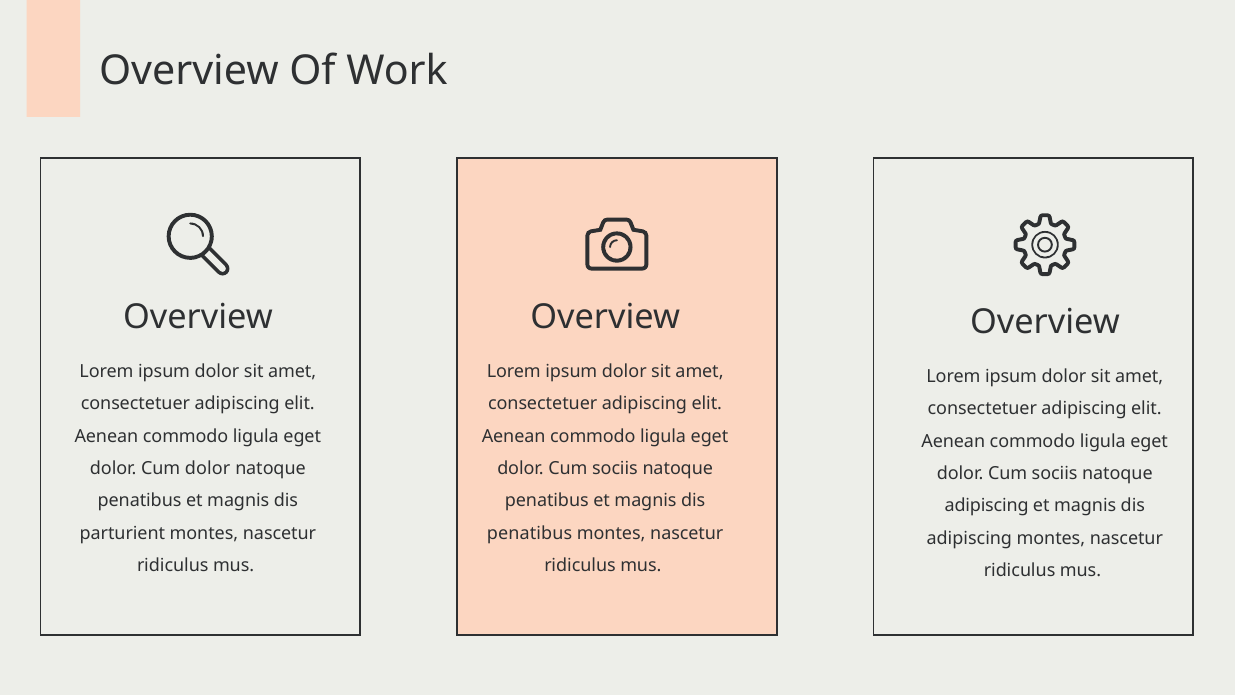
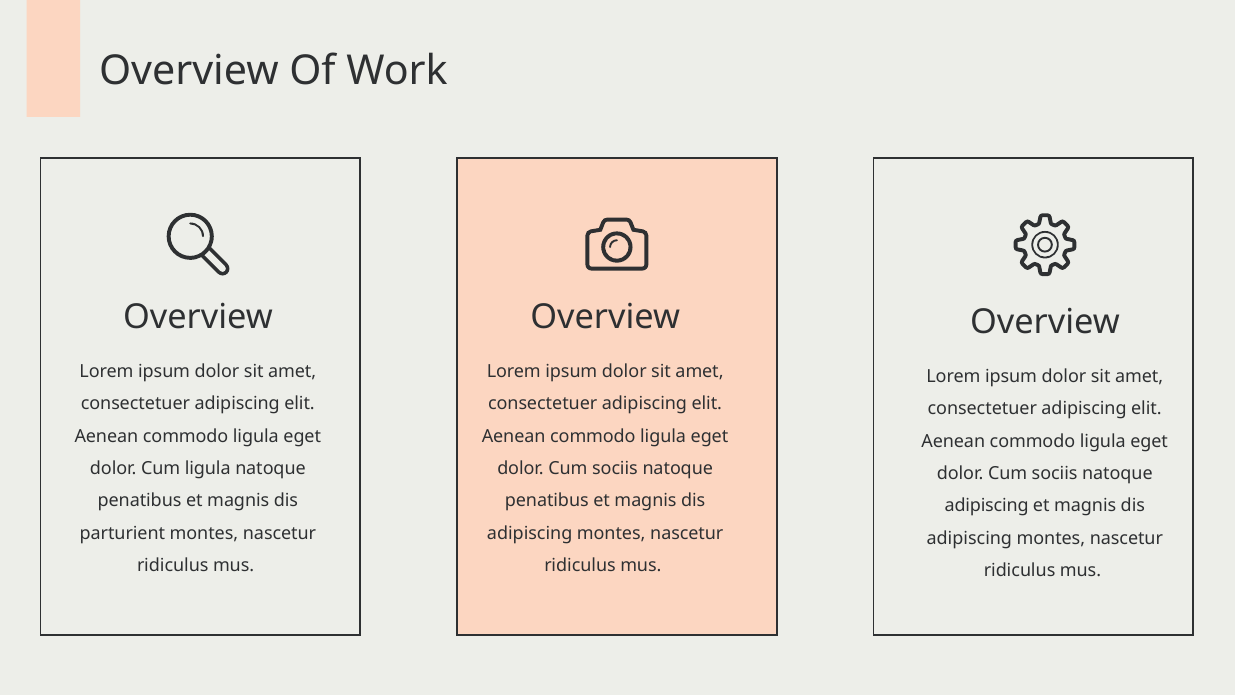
Cum dolor: dolor -> ligula
penatibus at (530, 533): penatibus -> adipiscing
